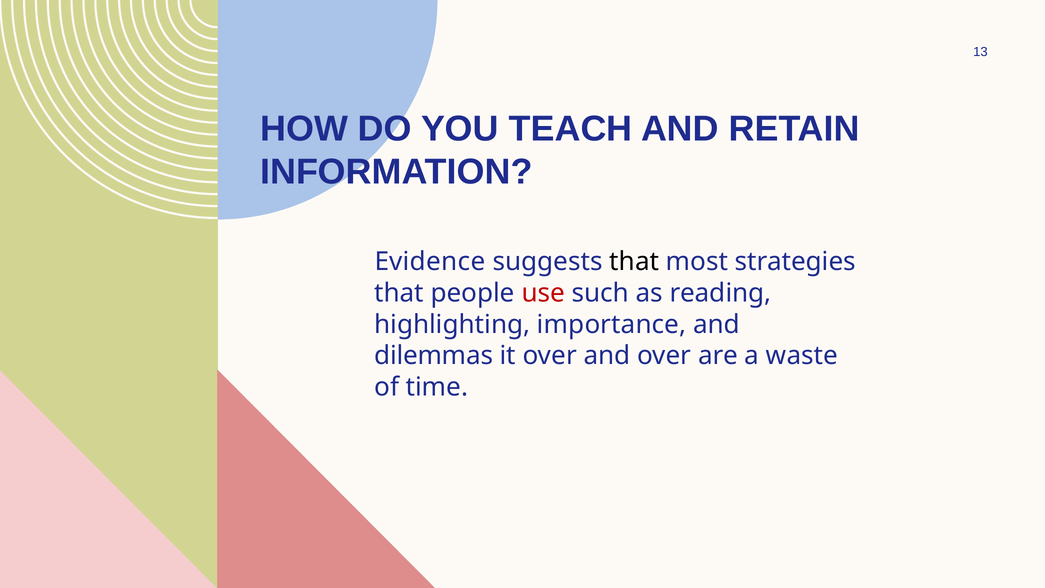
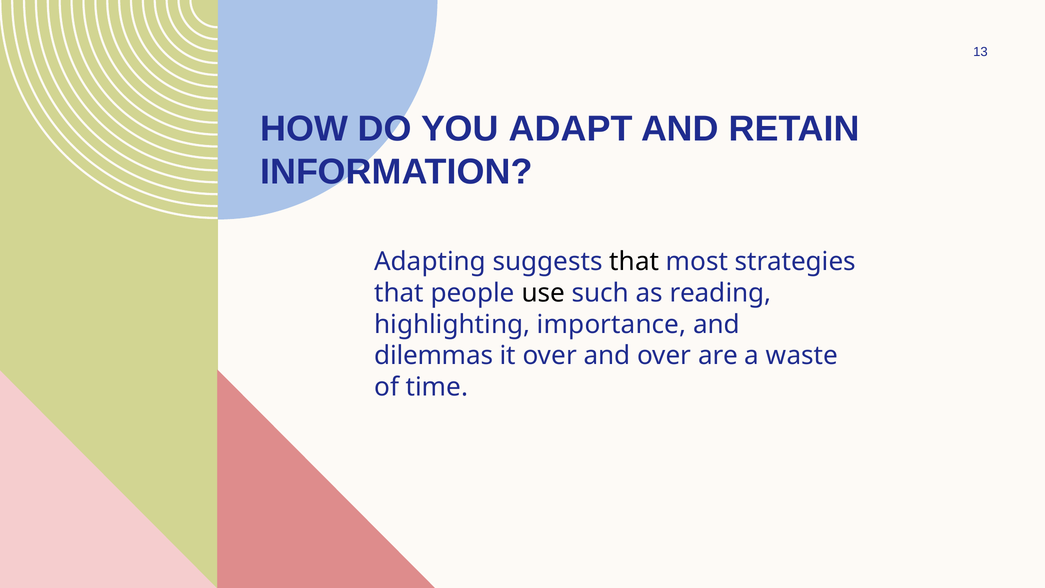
TEACH: TEACH -> ADAPT
Evidence: Evidence -> Adapting
use colour: red -> black
